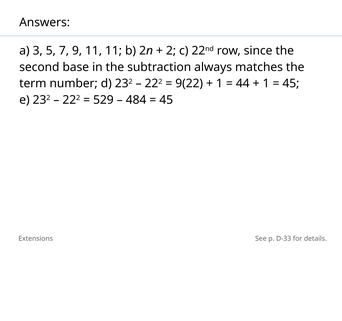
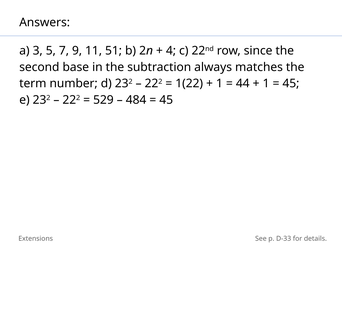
11 11: 11 -> 51
2: 2 -> 4
9(22: 9(22 -> 1(22
